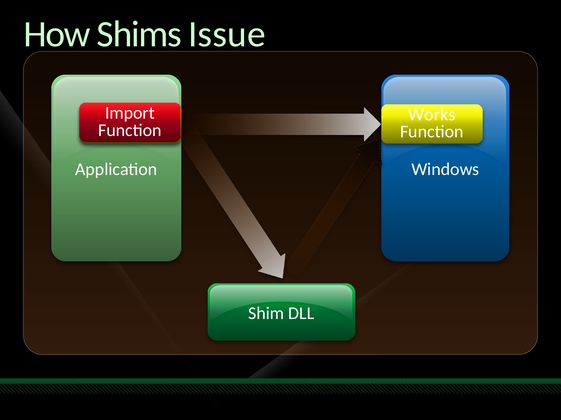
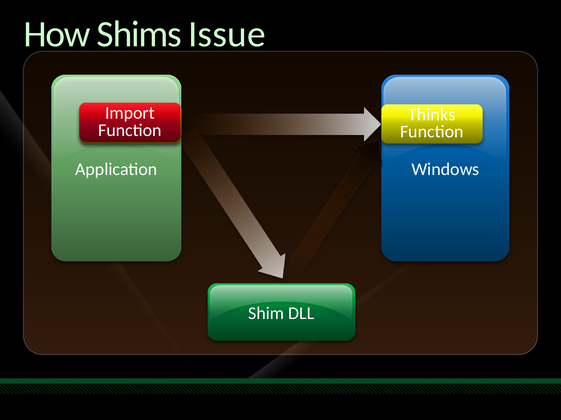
Works: Works -> Thinks
